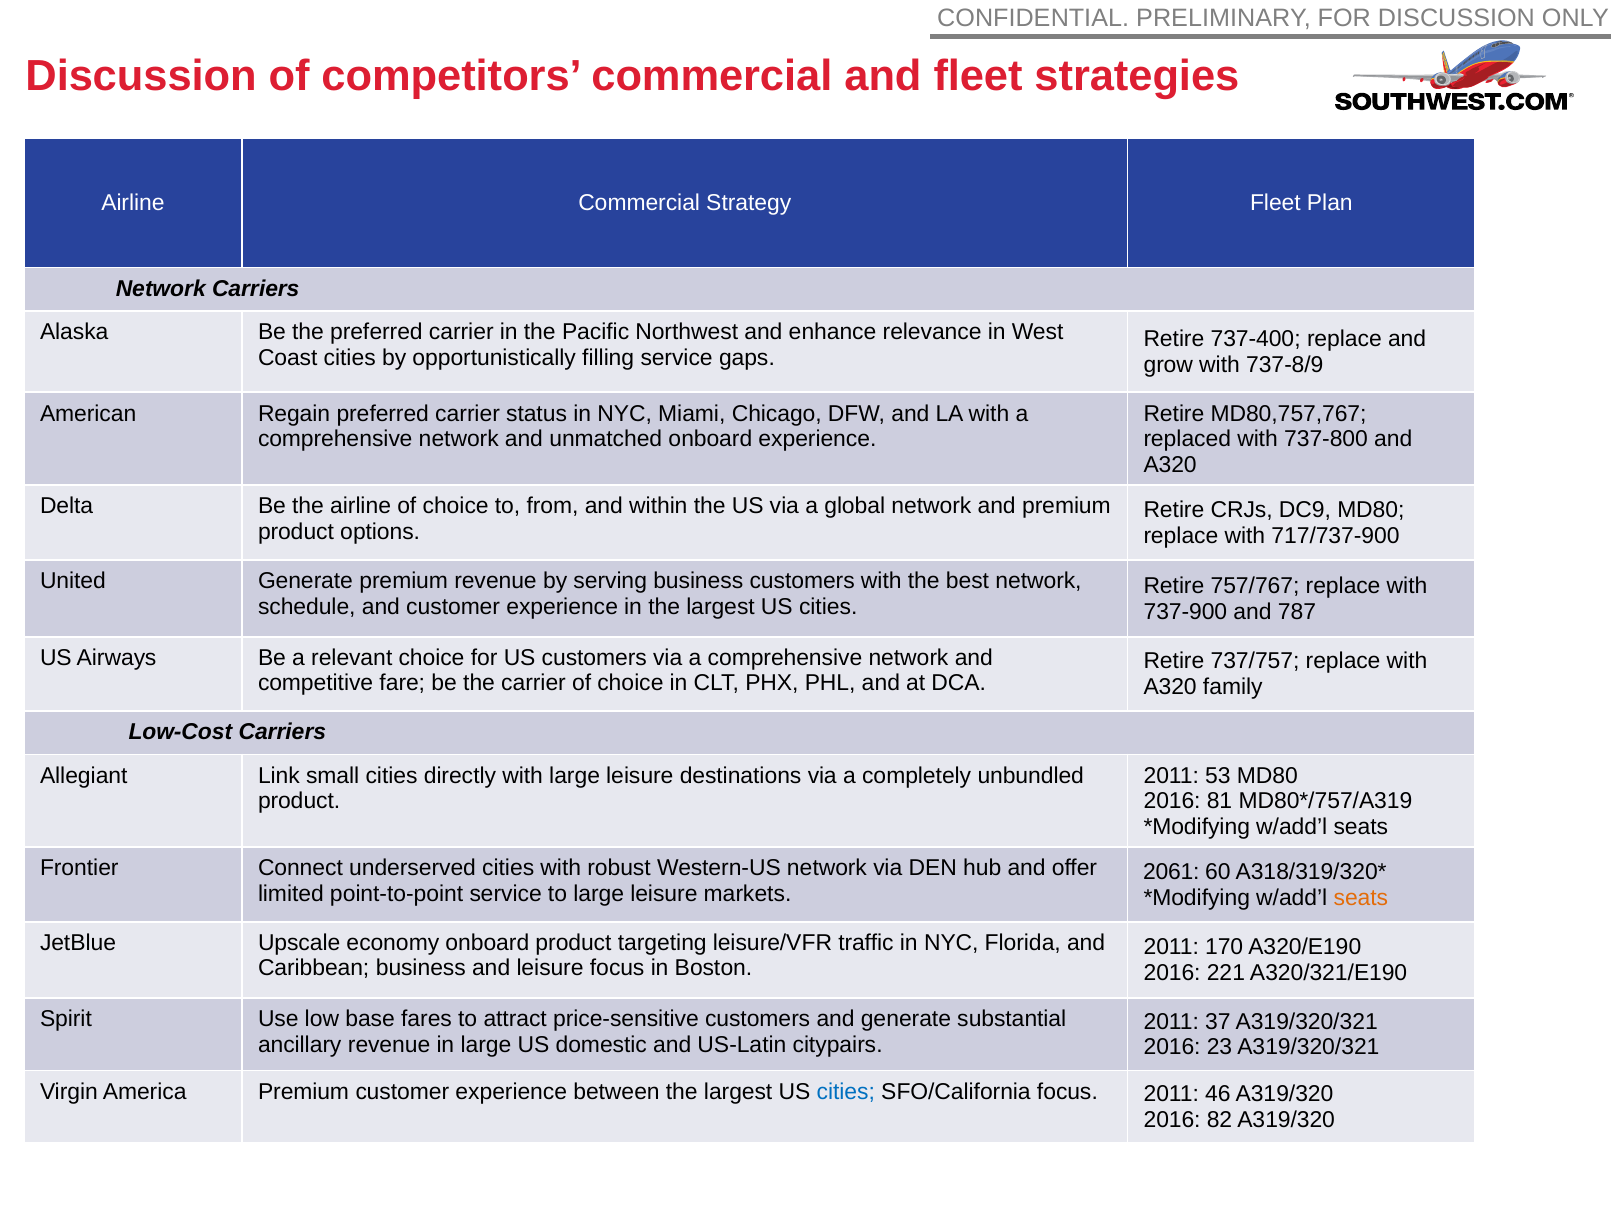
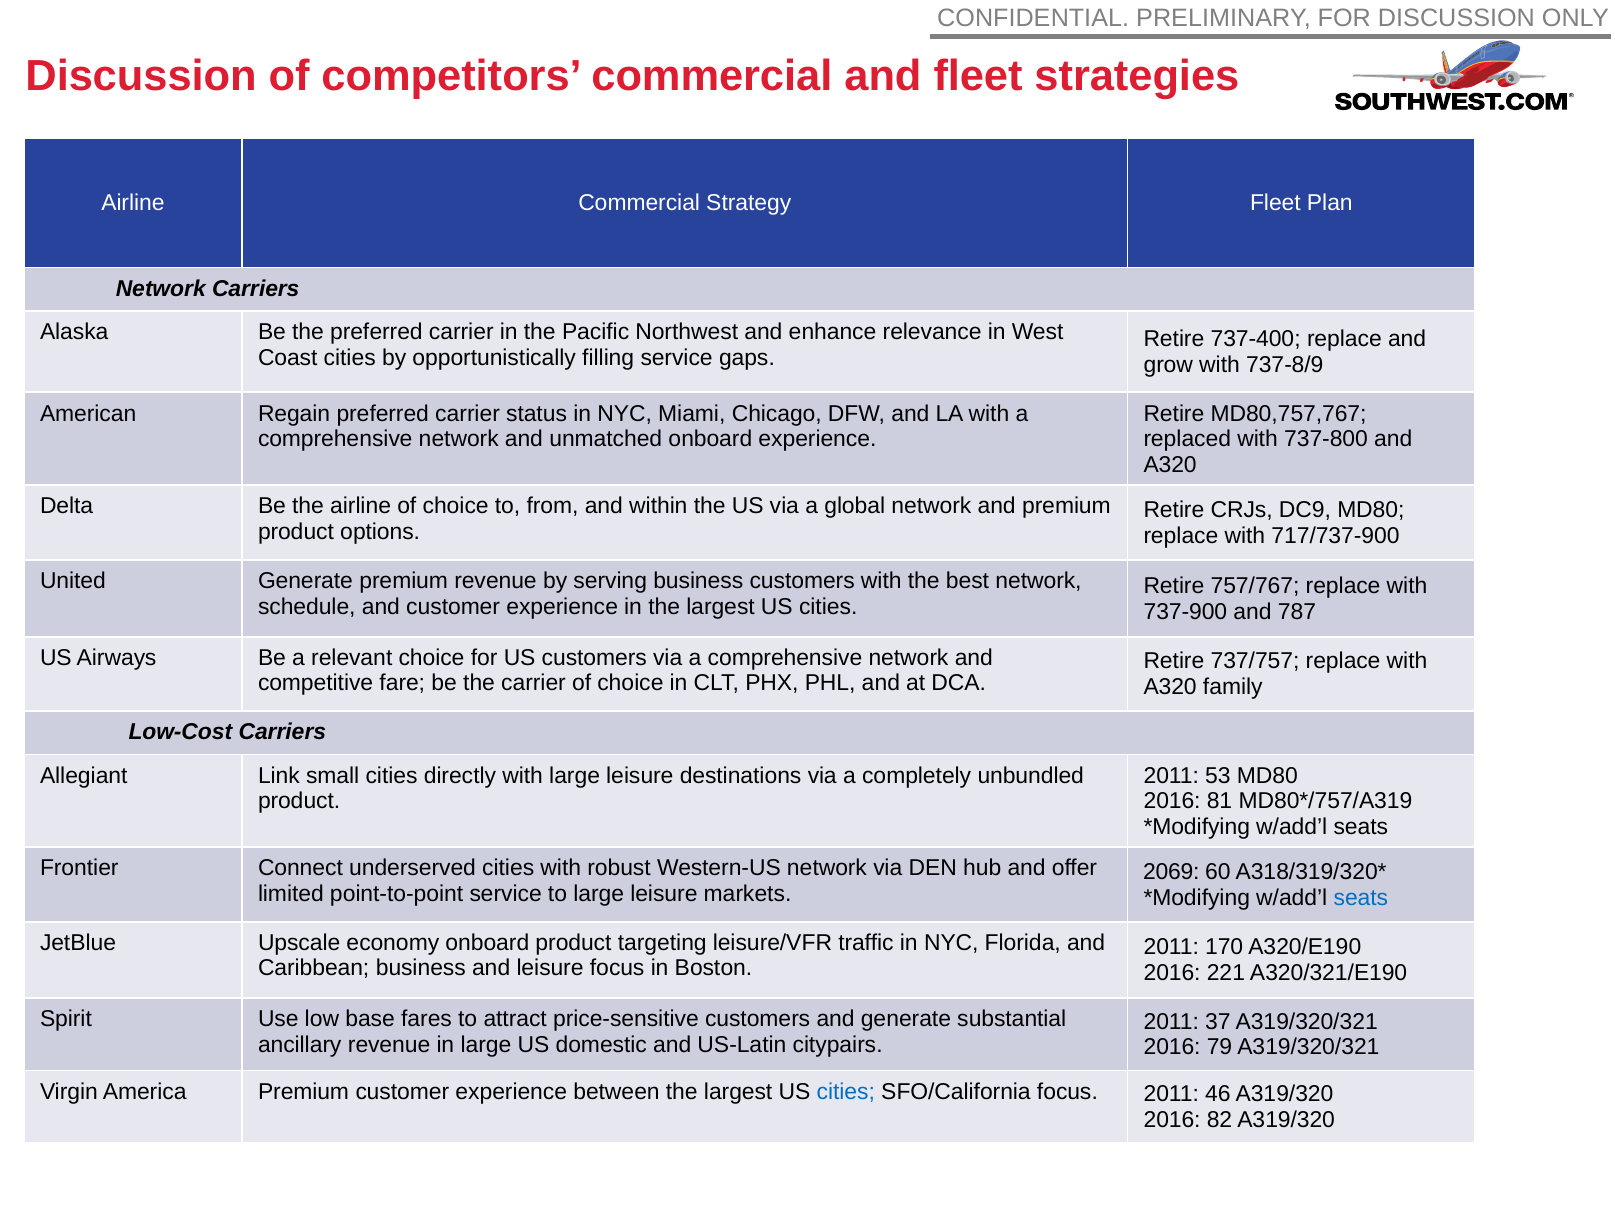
2061: 2061 -> 2069
seats at (1361, 898) colour: orange -> blue
23: 23 -> 79
